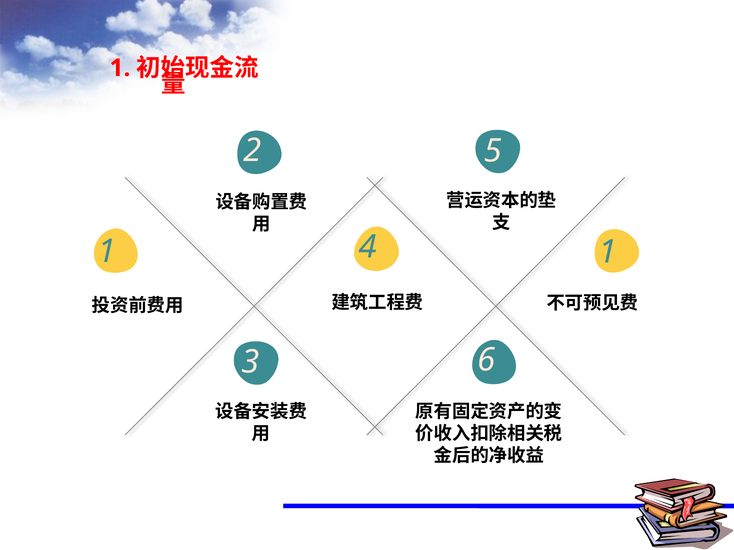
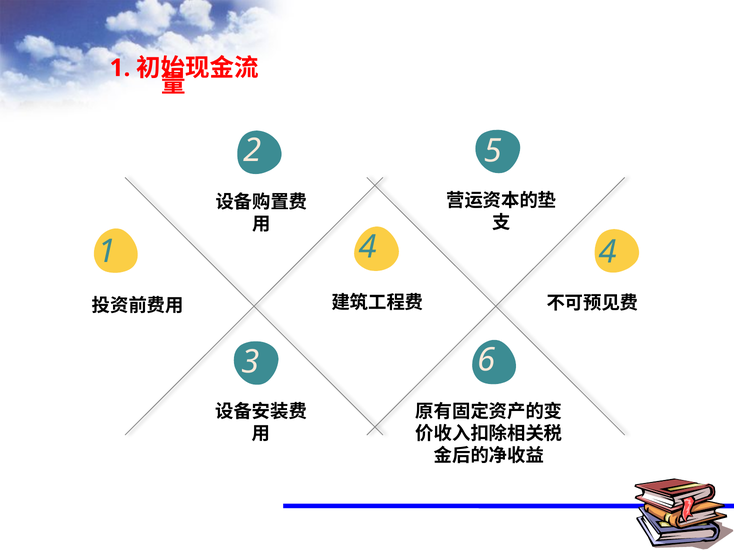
4 1: 1 -> 4
